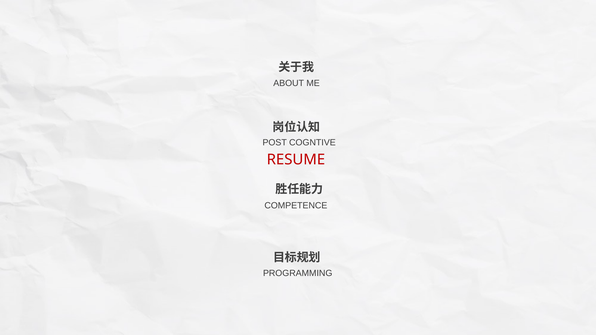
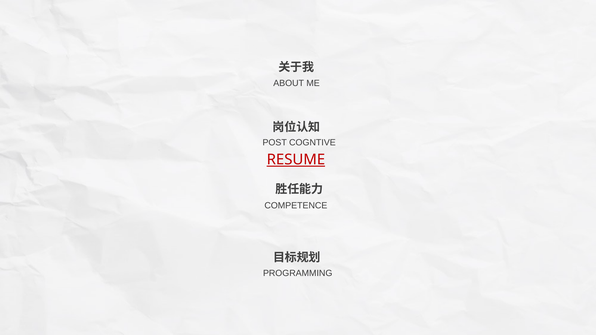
RESUME underline: none -> present
